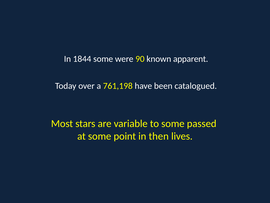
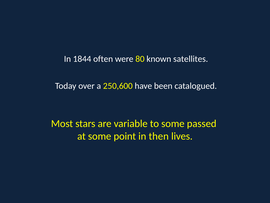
1844 some: some -> often
90: 90 -> 80
apparent: apparent -> satellites
761,198: 761,198 -> 250,600
